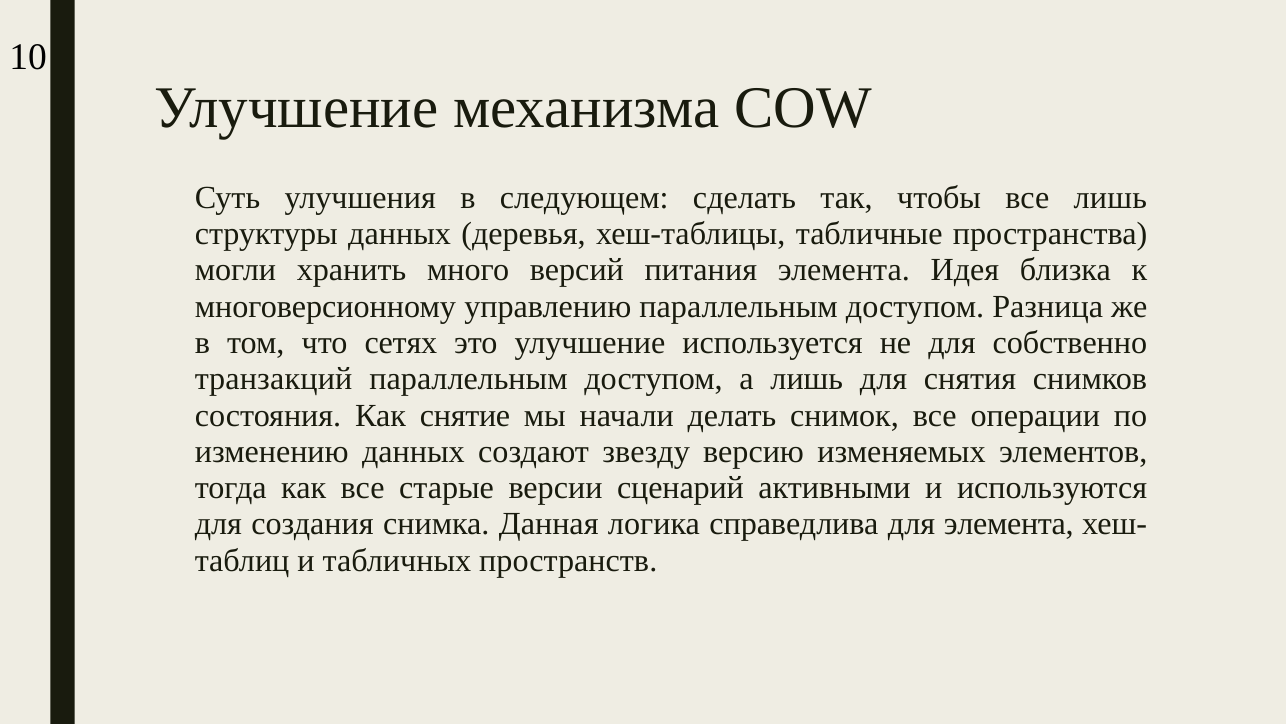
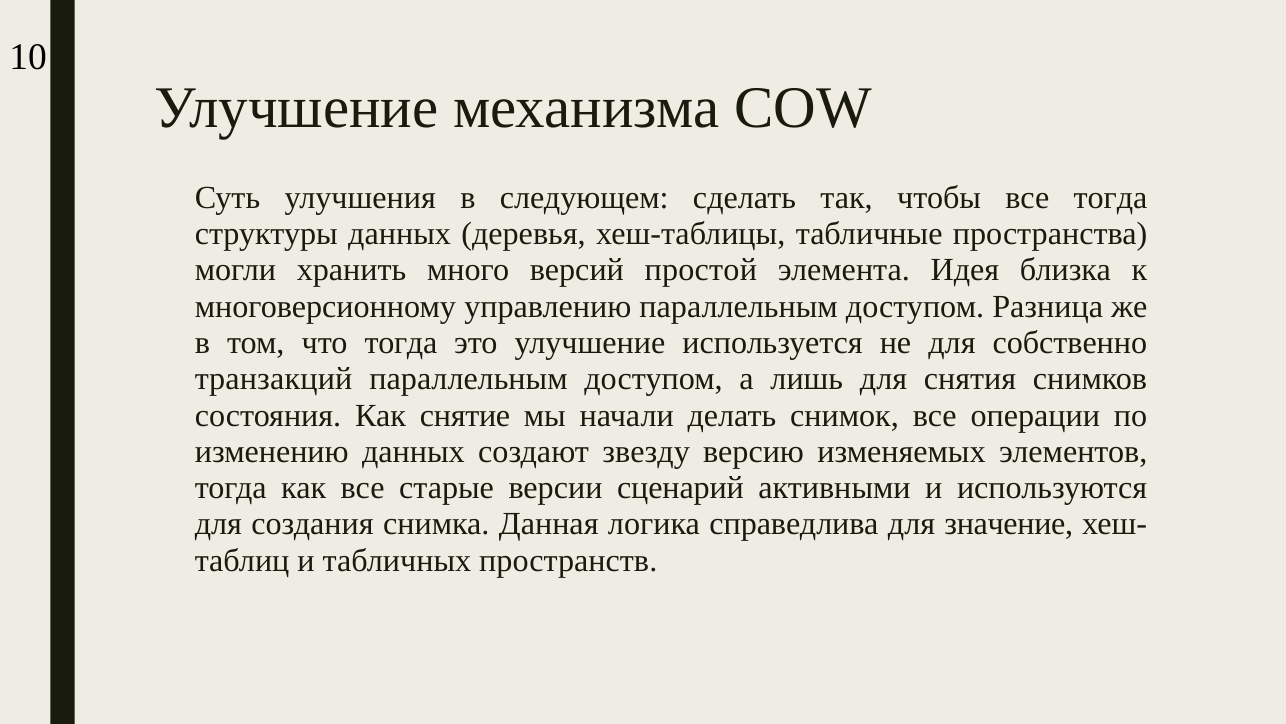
все лишь: лишь -> тогда
питания: питания -> простой
что сетях: сетях -> тогда
для элемента: элемента -> значение
